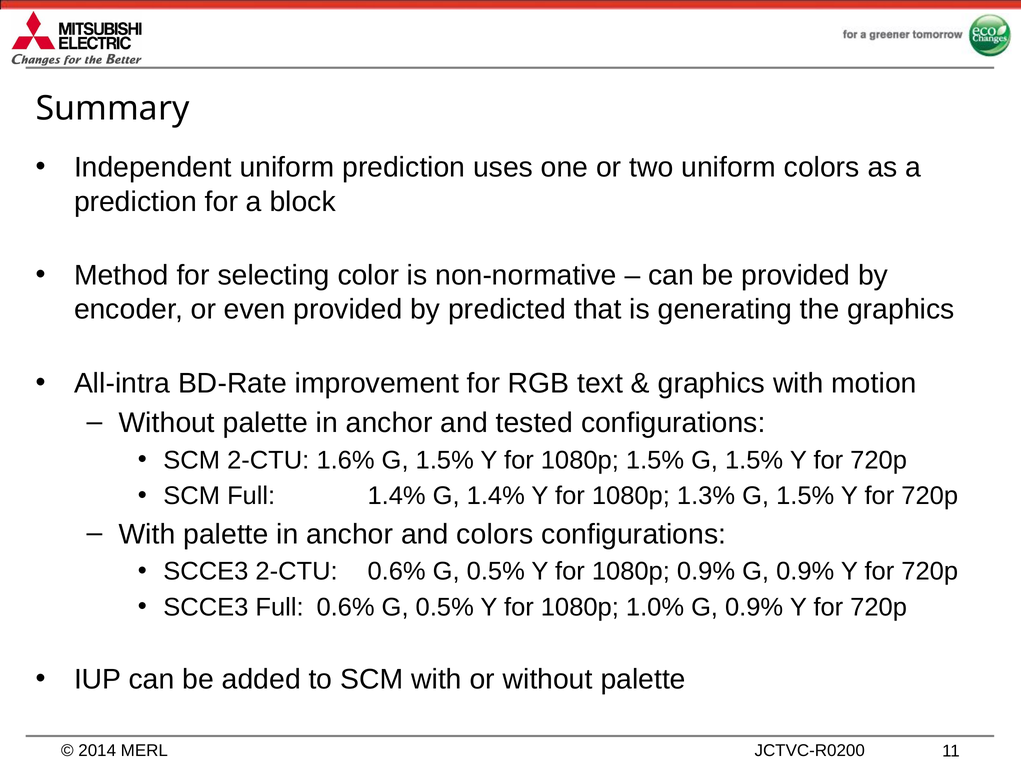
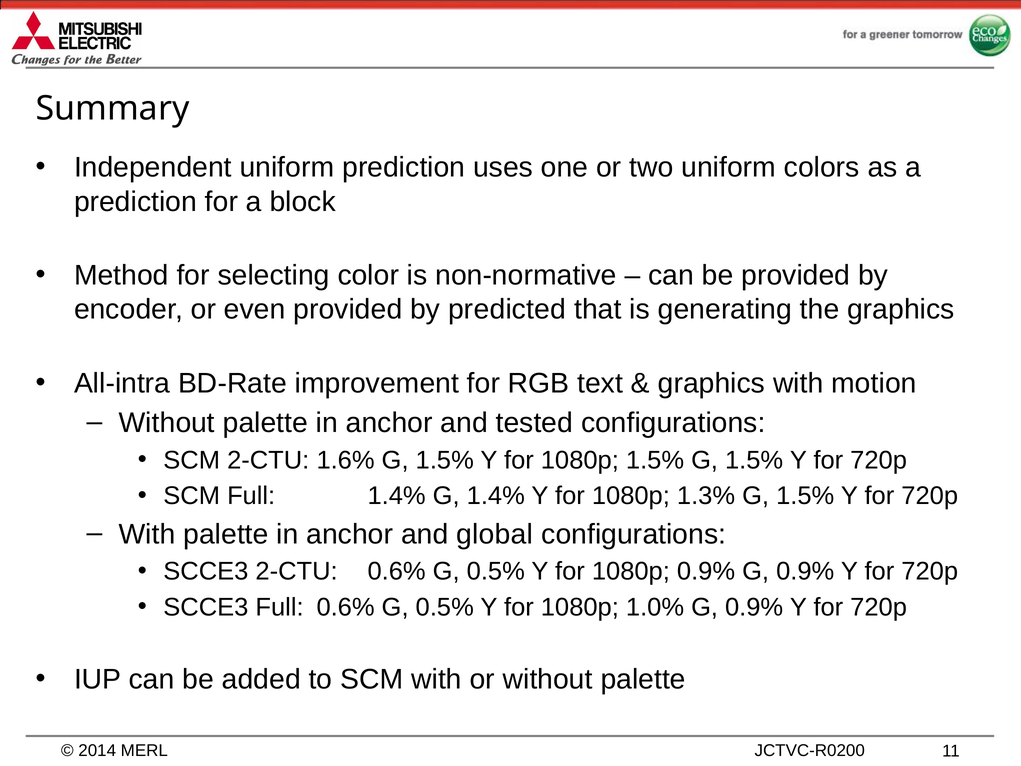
and colors: colors -> global
